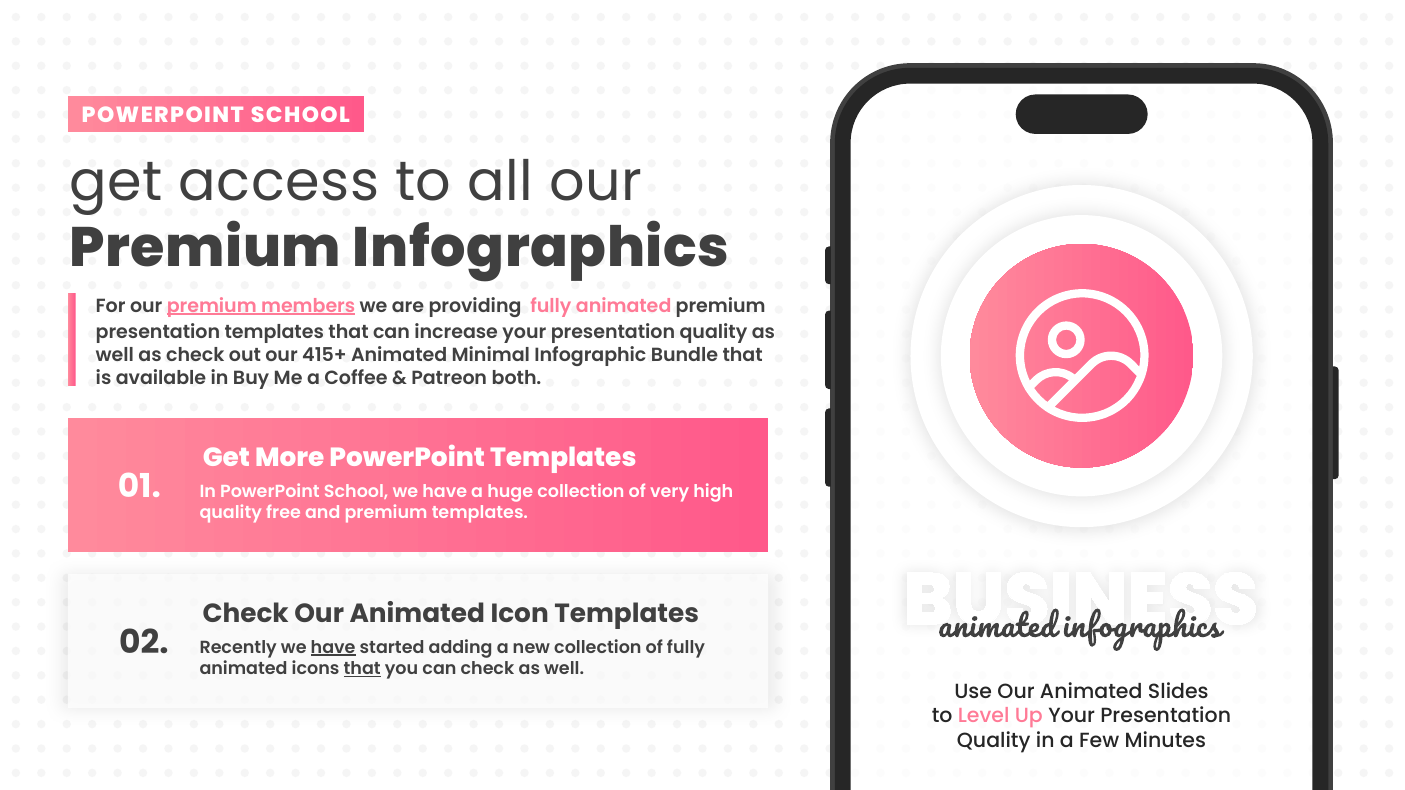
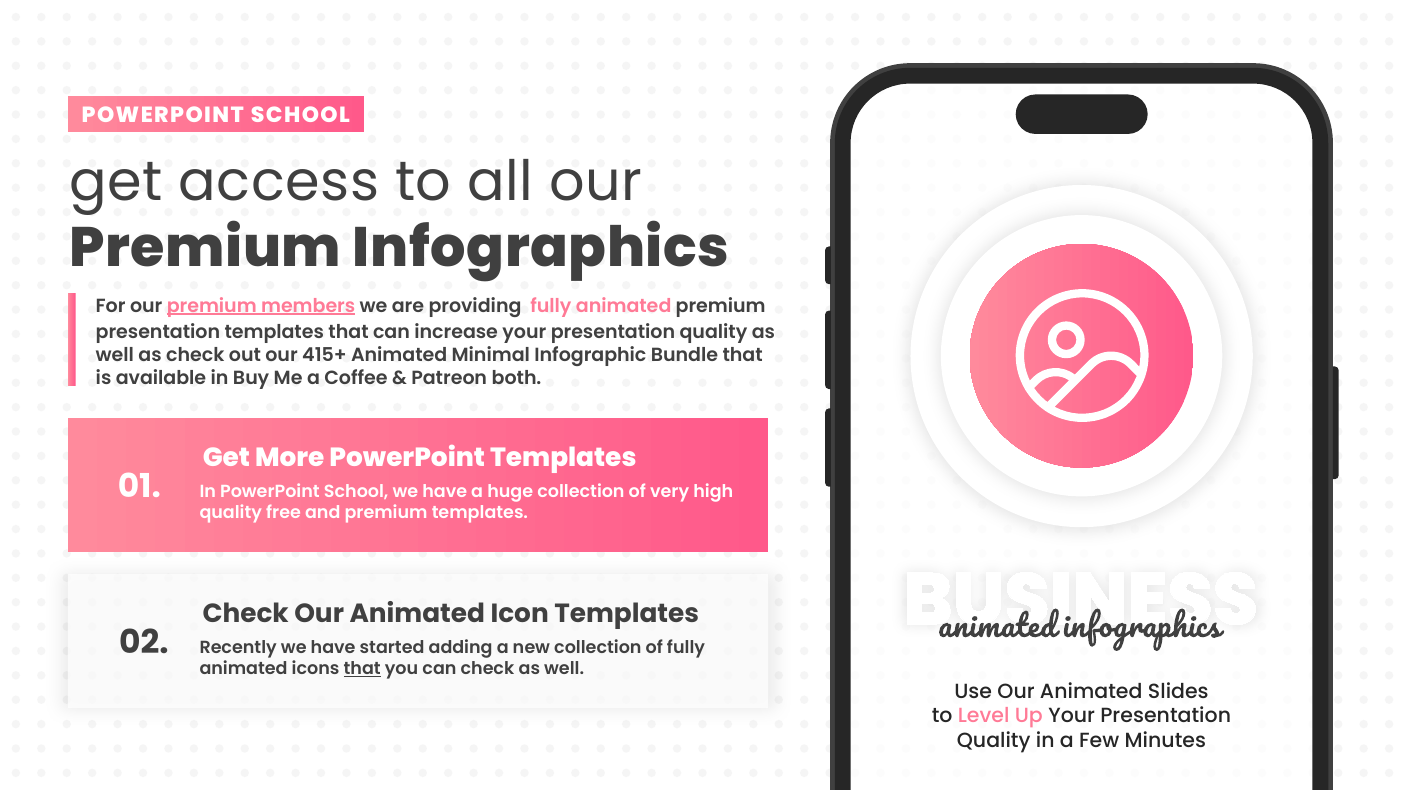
have at (333, 648) underline: present -> none
